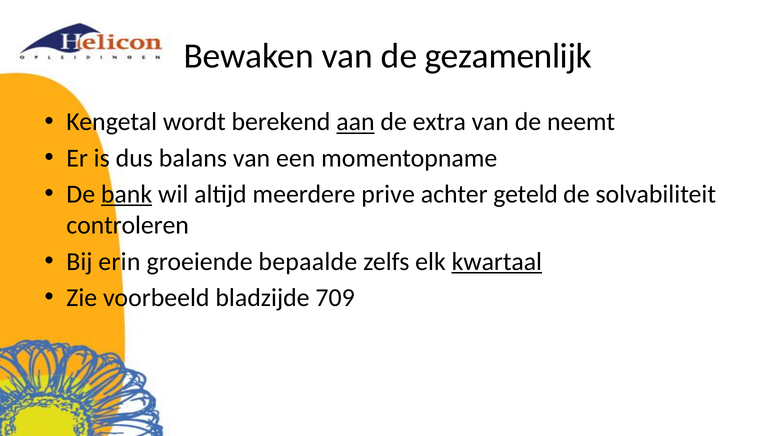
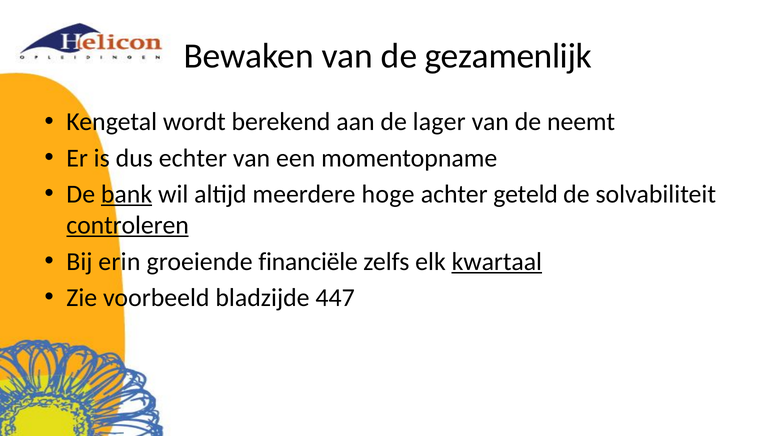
aan underline: present -> none
extra: extra -> lager
balans: balans -> echter
prive: prive -> hoge
controleren underline: none -> present
bepaalde: bepaalde -> financiële
709: 709 -> 447
